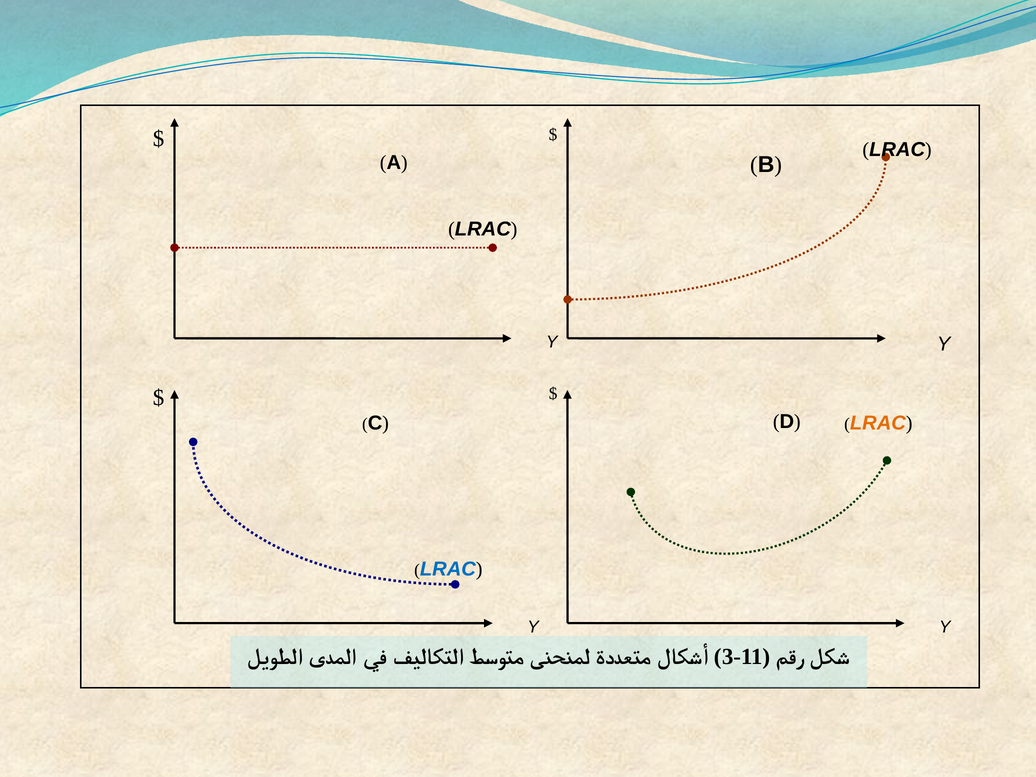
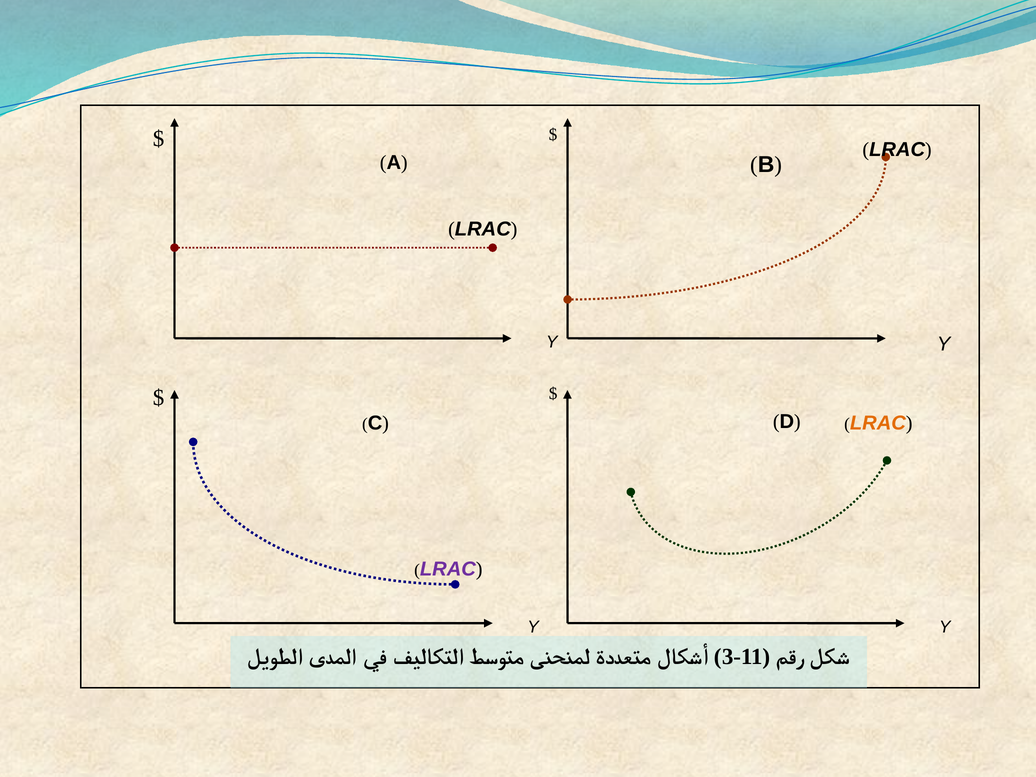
LRAC at (448, 569) colour: blue -> purple
